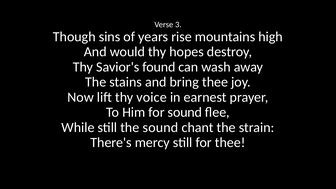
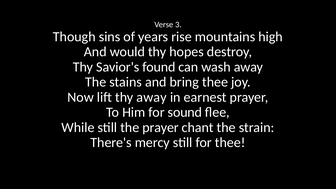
thy voice: voice -> away
the sound: sound -> prayer
